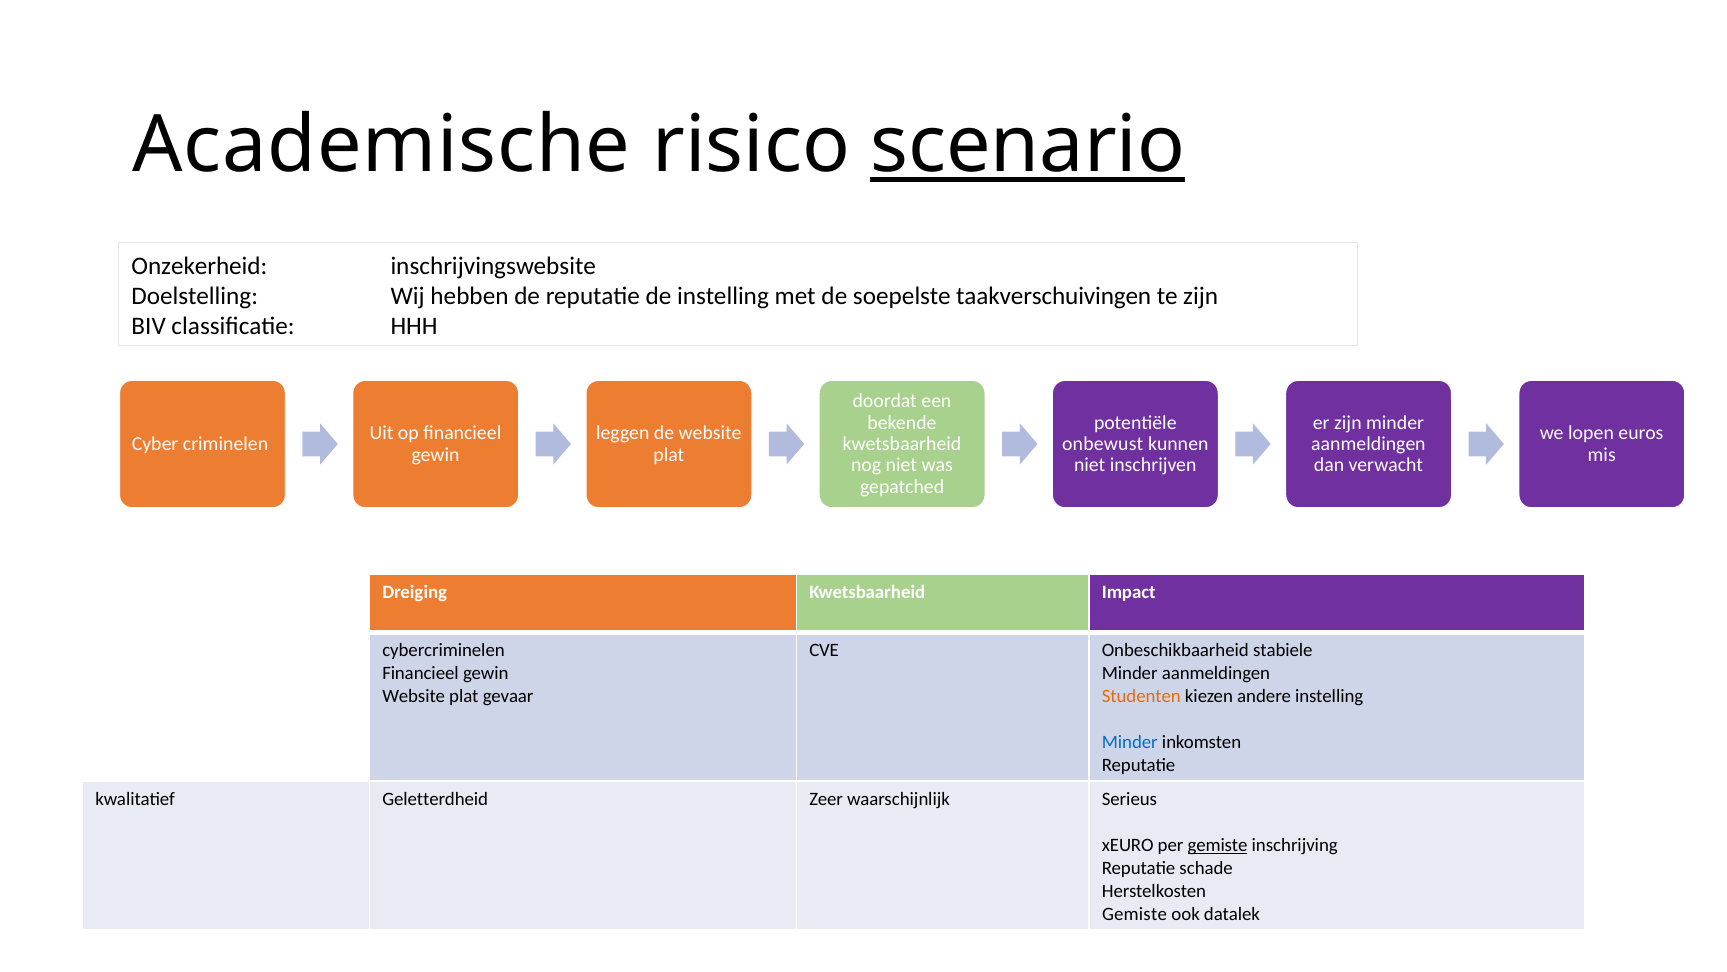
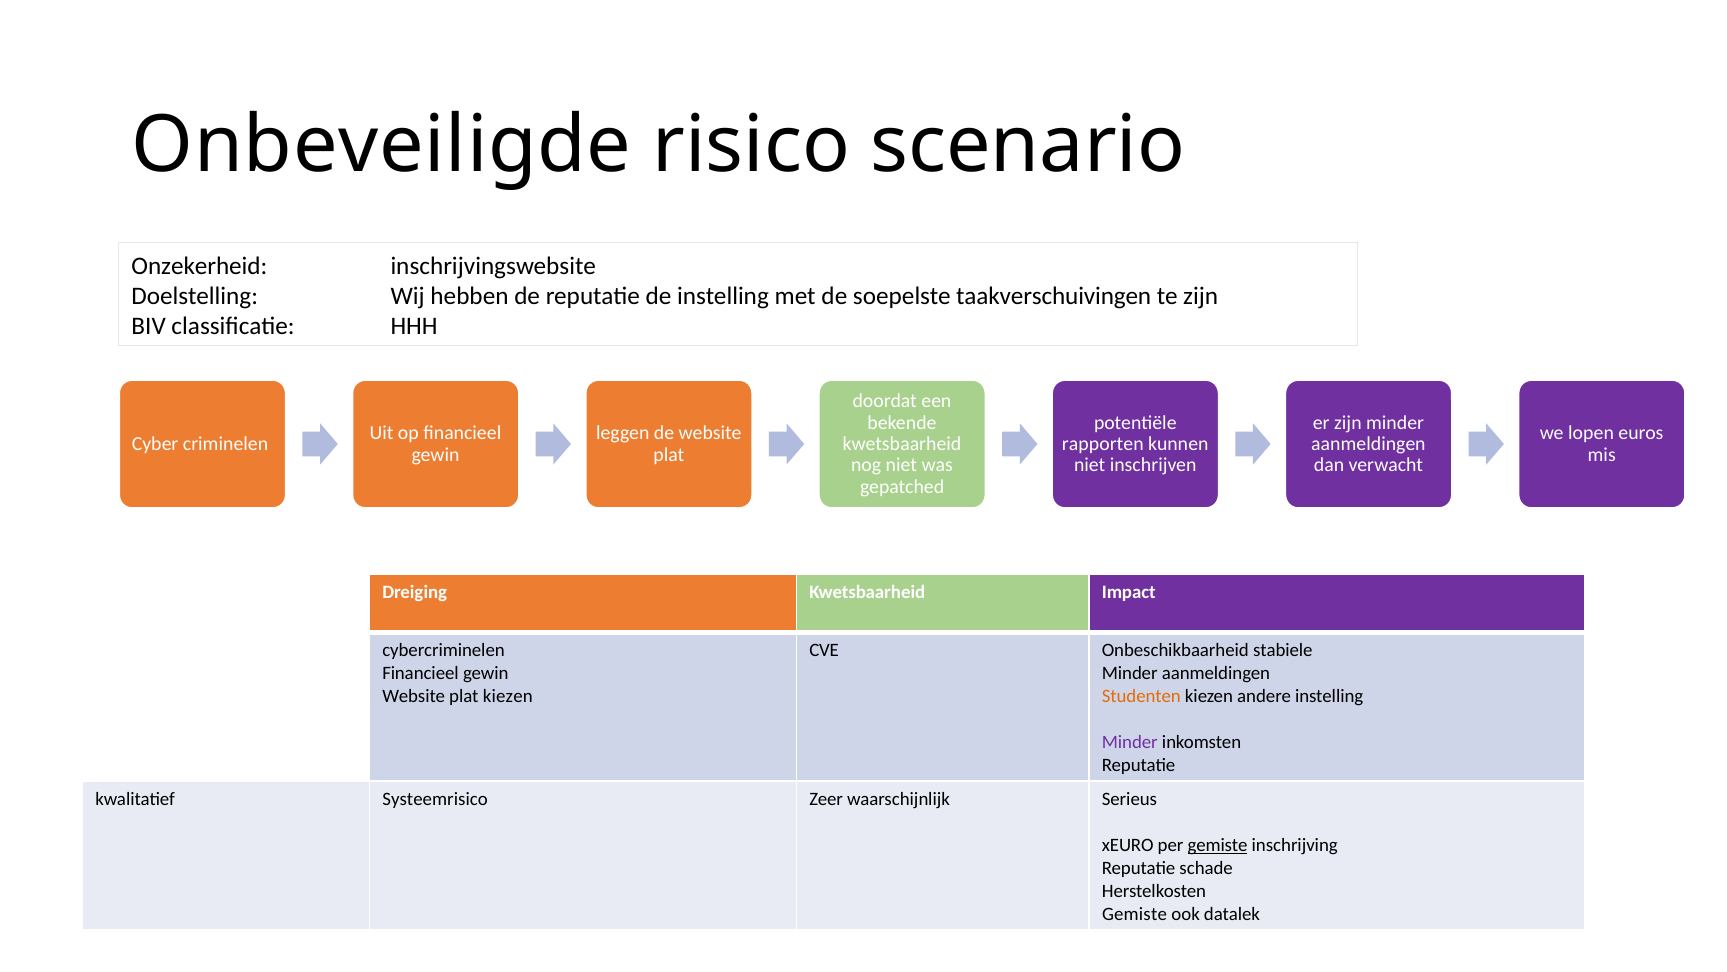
Academische: Academische -> Onbeveiligde
scenario underline: present -> none
onbewust: onbewust -> rapporten
plat gevaar: gevaar -> kiezen
Minder at (1130, 742) colour: blue -> purple
Geletterdheid: Geletterdheid -> Systeemrisico
